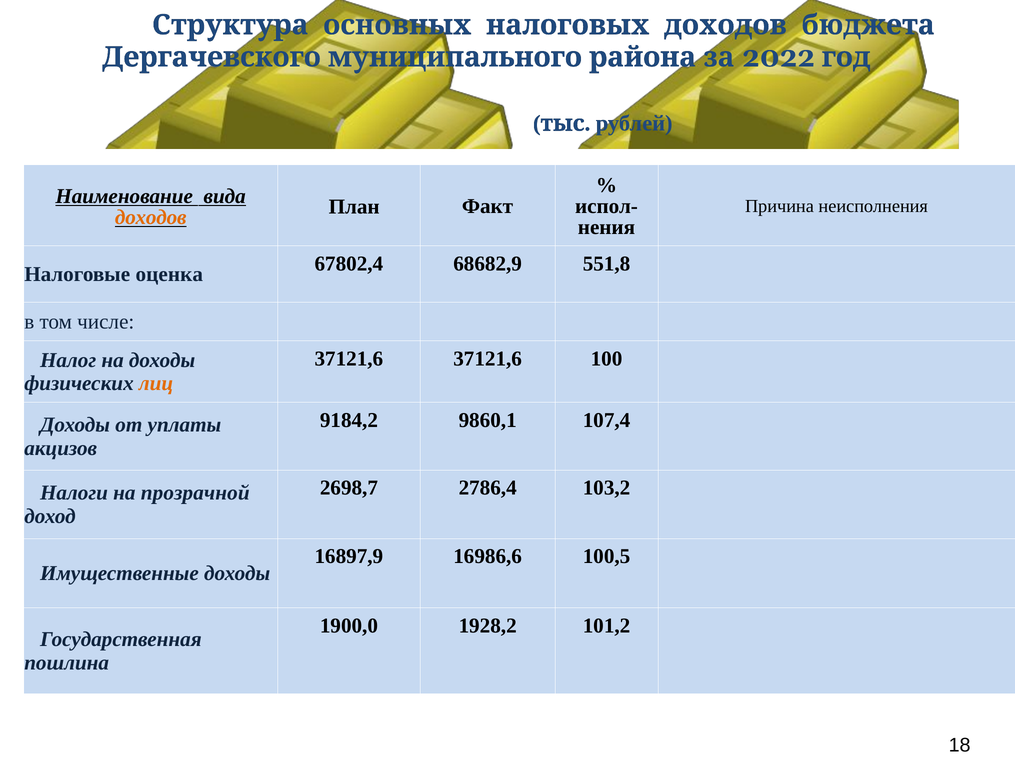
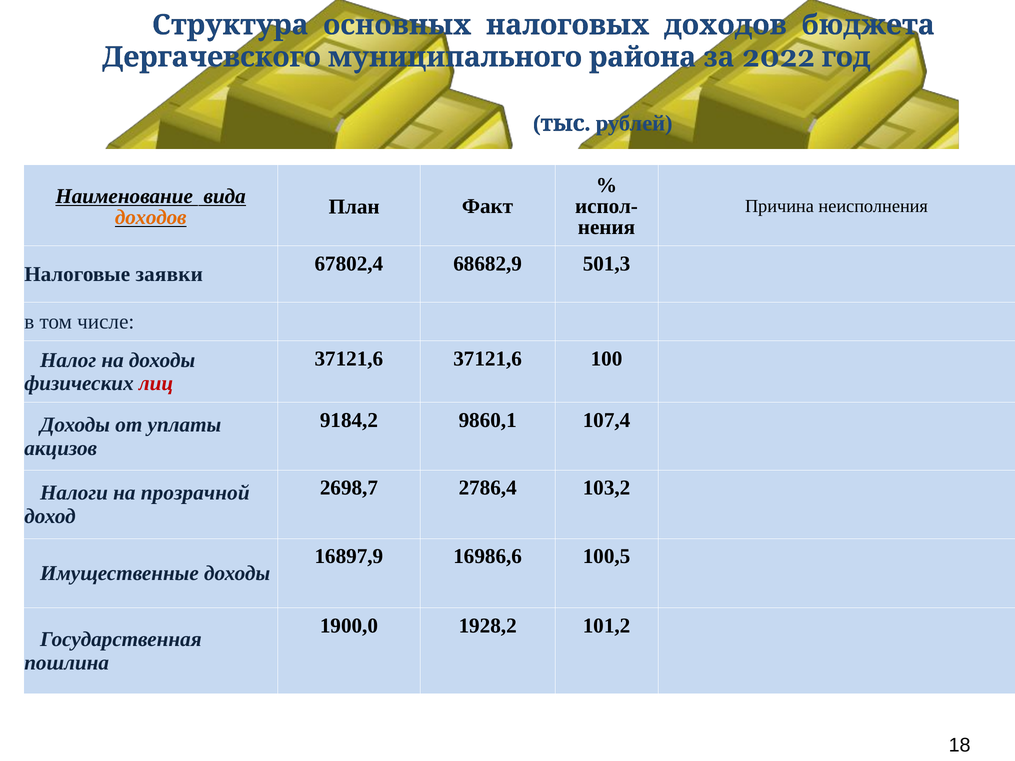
оценка: оценка -> заявки
551,8: 551,8 -> 501,3
лиц colour: orange -> red
